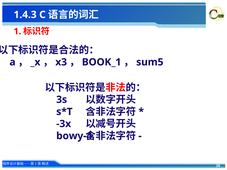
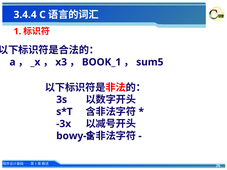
1.4.3: 1.4.3 -> 3.4.4
bowy-4: bowy-4 -> bowy-5
